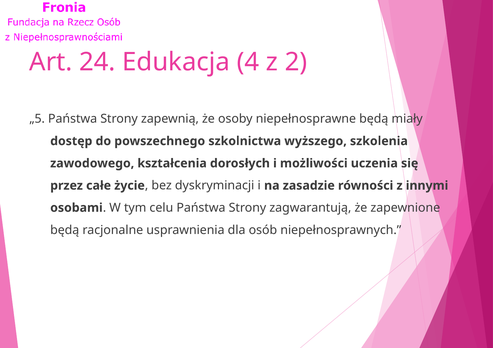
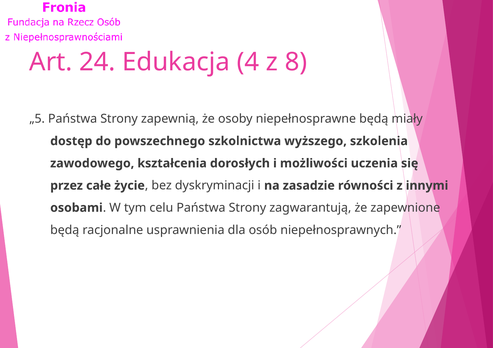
2: 2 -> 8
